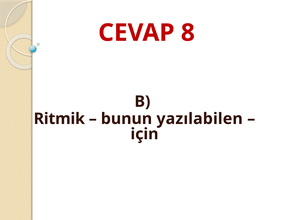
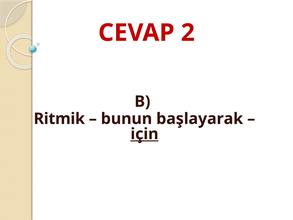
8: 8 -> 2
yazılabilen: yazılabilen -> başlayarak
için underline: none -> present
